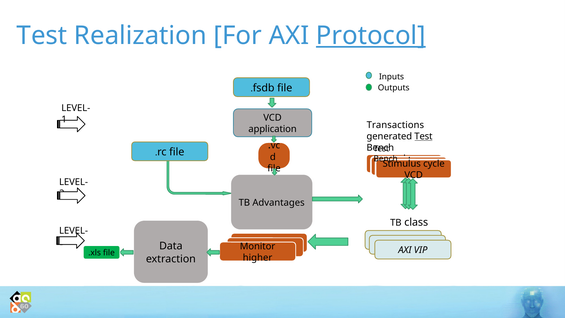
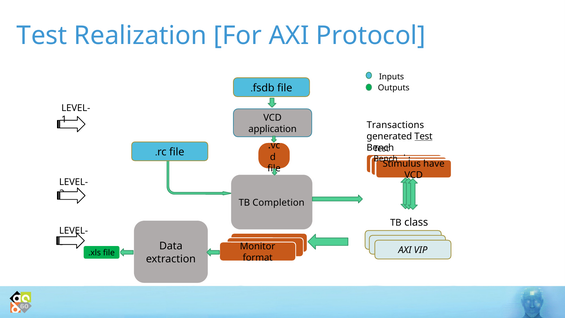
Protocol underline: present -> none
cycle: cycle -> have
Advantages: Advantages -> Completion
higher: higher -> format
